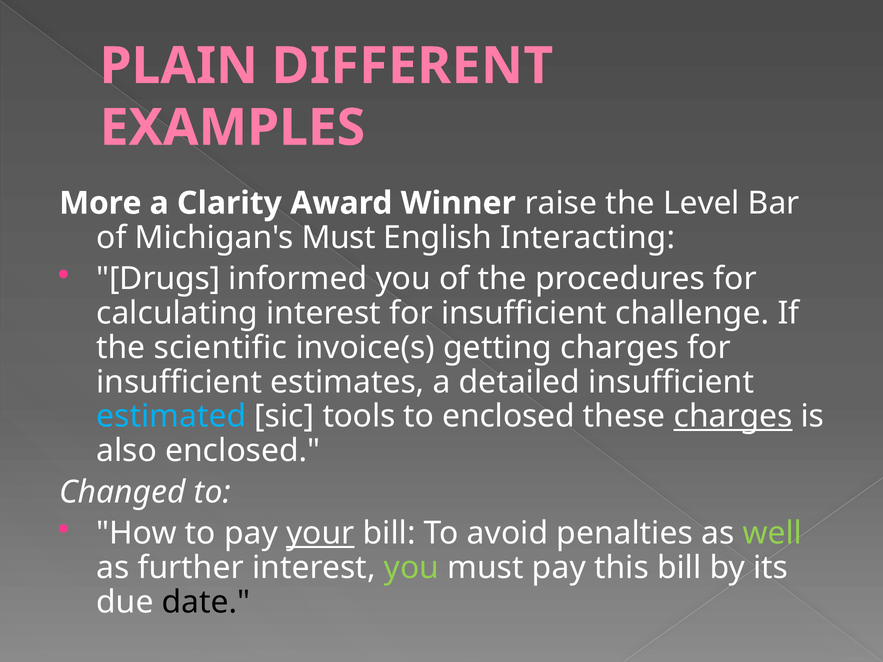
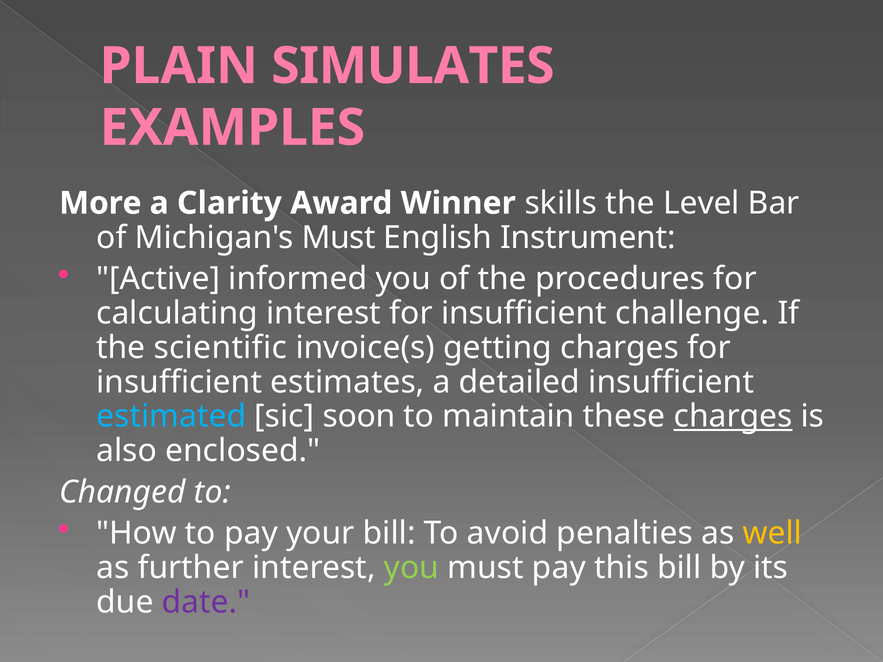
DIFFERENT: DIFFERENT -> SIMULATES
raise: raise -> skills
Interacting: Interacting -> Instrument
Drugs: Drugs -> Active
tools: tools -> soon
to enclosed: enclosed -> maintain
your underline: present -> none
well colour: light green -> yellow
date colour: black -> purple
